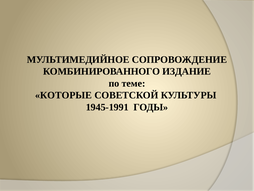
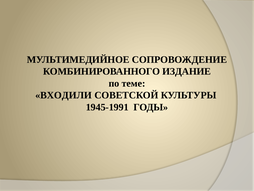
КОТОРЫЕ: КОТОРЫЕ -> ВХОДИЛИ
